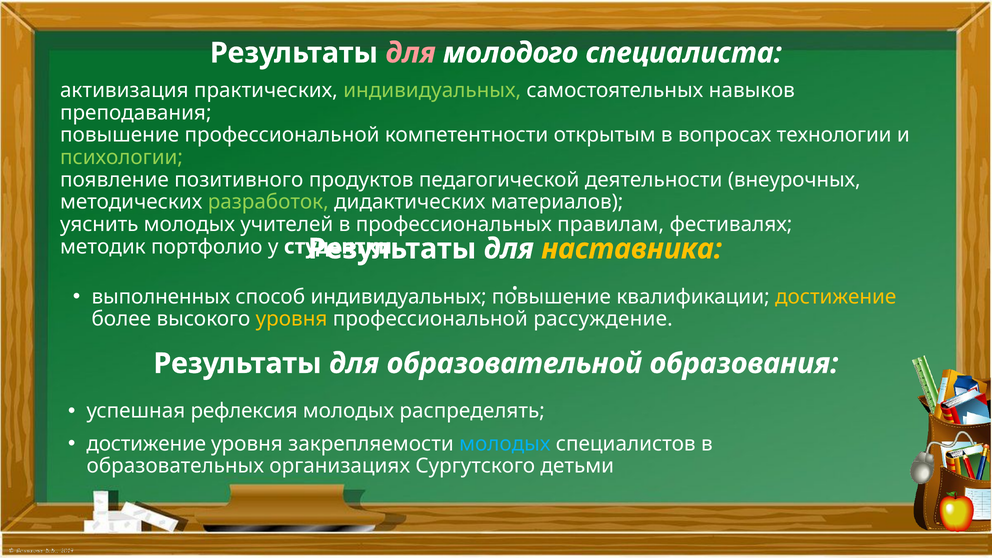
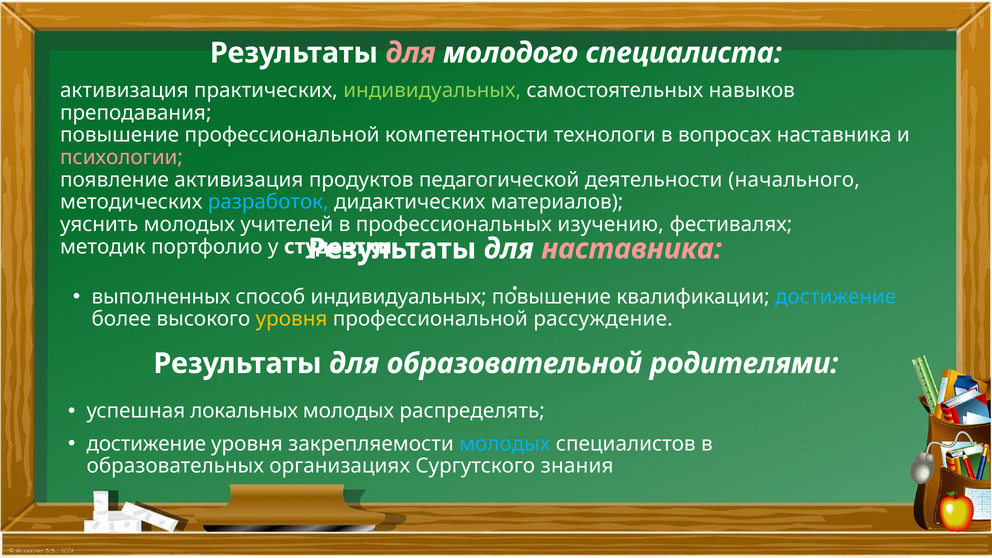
открытым: открытым -> технологи
вопросах технологии: технологии -> наставника
психологии colour: light green -> pink
появление позитивного: позитивного -> активизация
внеурочных: внеурочных -> начального
разработок colour: light green -> light blue
правилам: правилам -> изучению
наставника at (632, 249) colour: yellow -> pink
достижение at (836, 297) colour: yellow -> light blue
образования: образования -> родителями
рефлексия: рефлексия -> локальных
детьми: детьми -> знания
